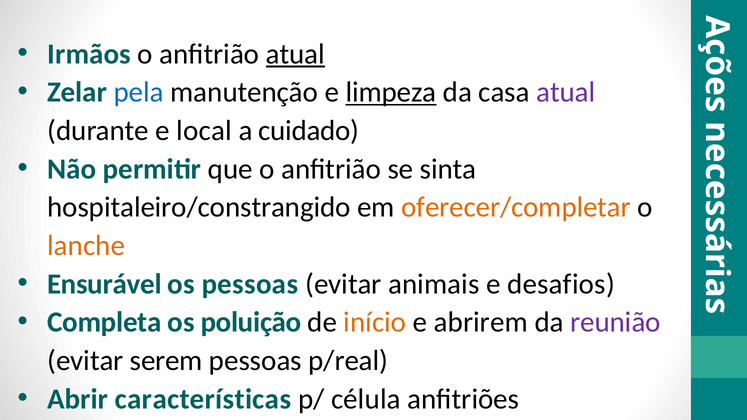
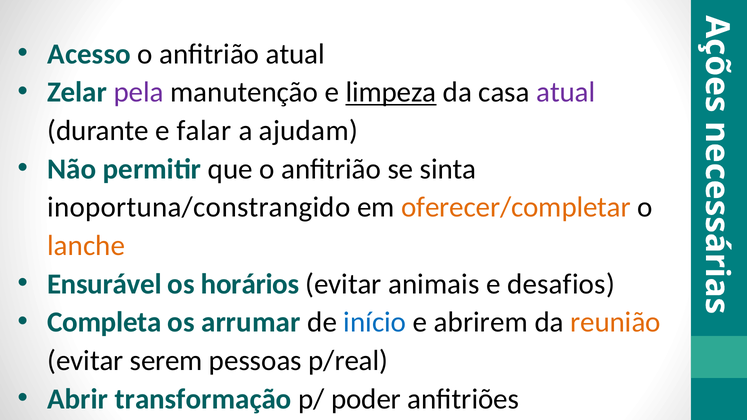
Irmãos: Irmãos -> Acesso
atual at (295, 54) underline: present -> none
pela colour: blue -> purple
local: local -> falar
cuidado: cuidado -> ajudam
hospitaleiro/constrangido: hospitaleiro/constrangido -> inoportuna/constrangido
os pessoas: pessoas -> horários
poluição: poluição -> arrumar
início colour: orange -> blue
reunião colour: purple -> orange
características: características -> transformação
célula: célula -> poder
